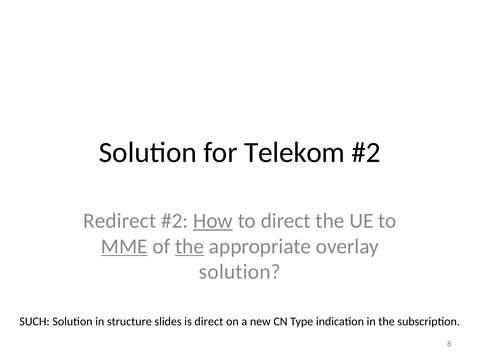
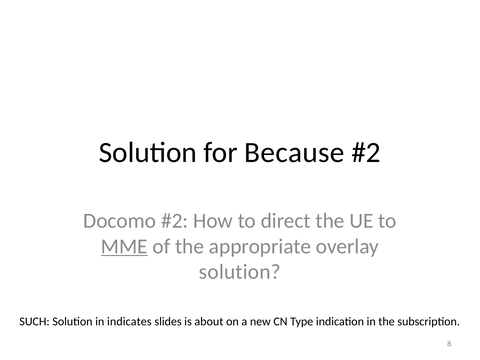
Telekom: Telekom -> Because
Redirect: Redirect -> Docomo
How underline: present -> none
the at (190, 246) underline: present -> none
structure: structure -> indicates
is direct: direct -> about
